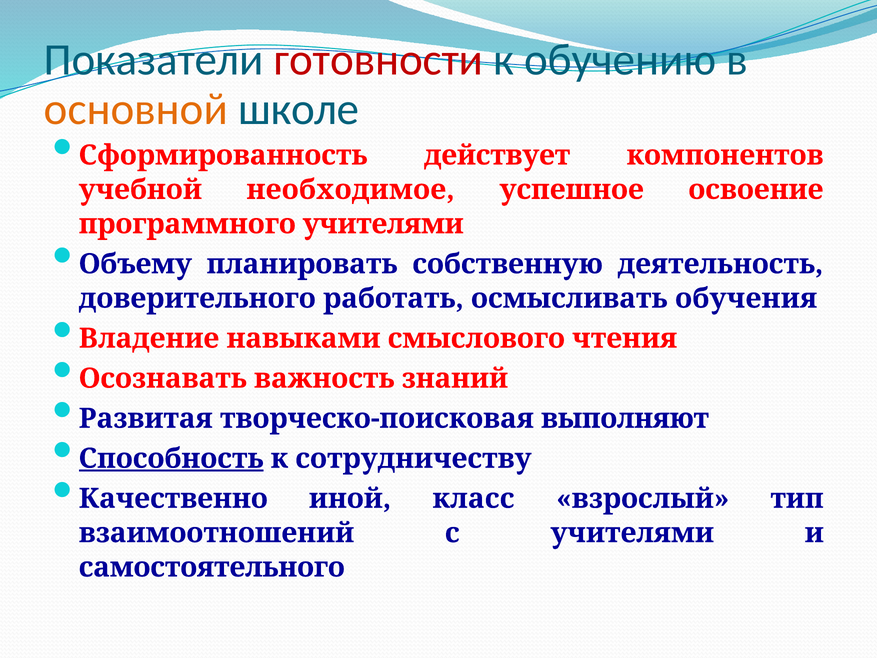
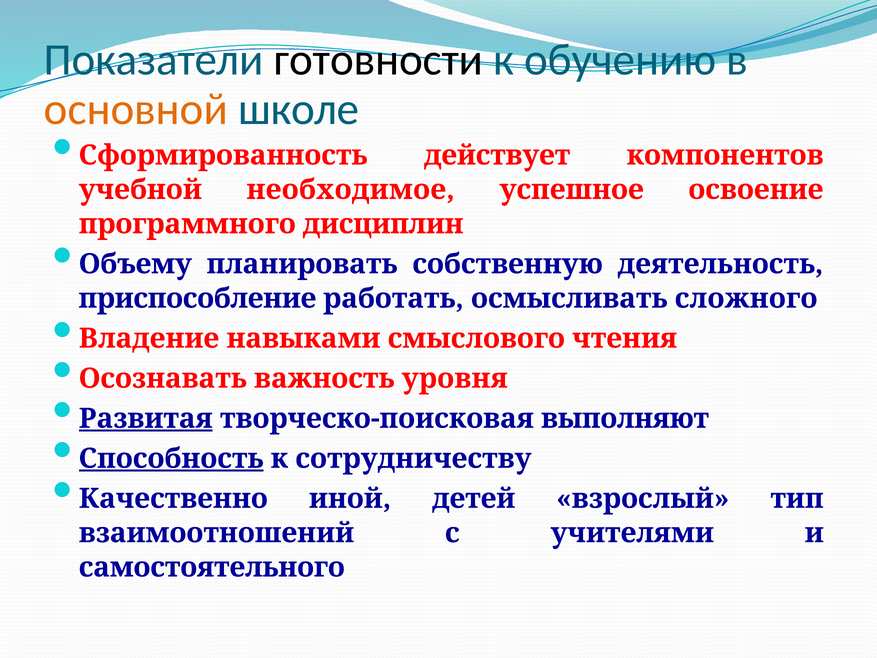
готовности colour: red -> black
программного учителями: учителями -> дисциплин
доверительного: доверительного -> приспособление
обучения: обучения -> сложного
знаний: знаний -> уровня
Развитая underline: none -> present
класс: класс -> детей
